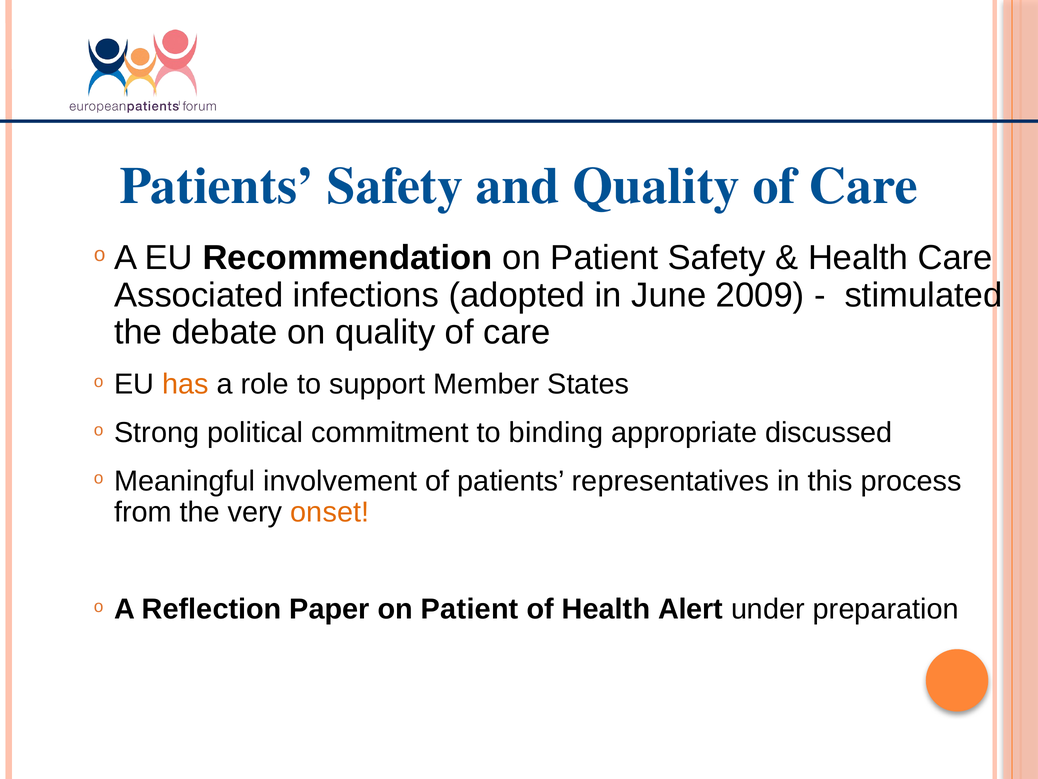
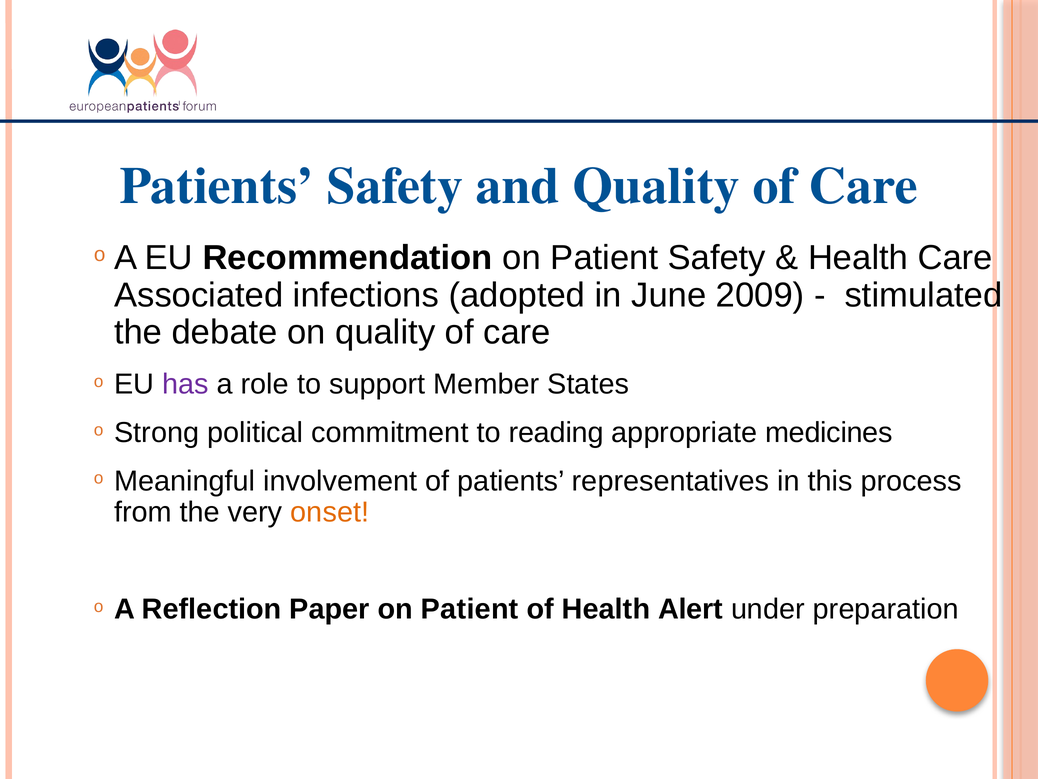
has colour: orange -> purple
binding: binding -> reading
discussed: discussed -> medicines
